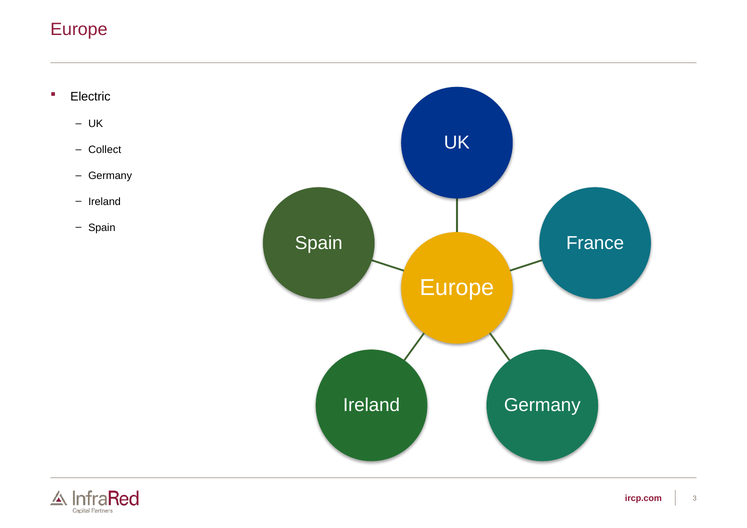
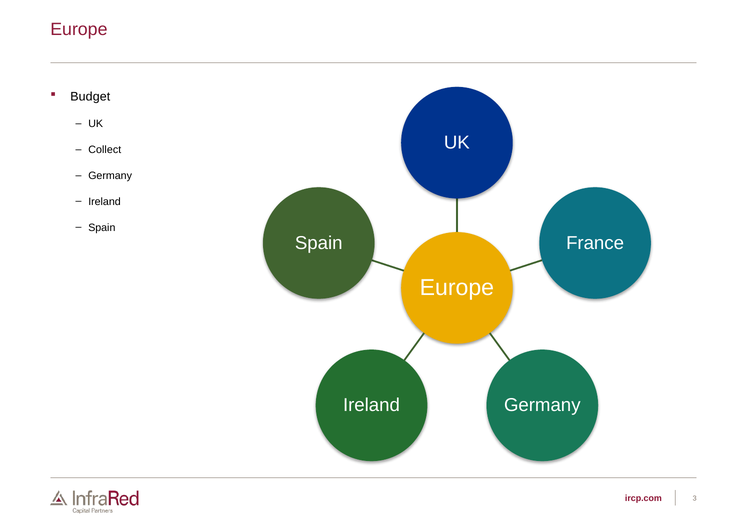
Electric: Electric -> Budget
